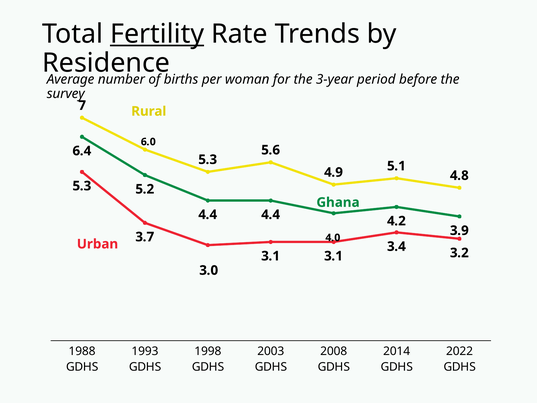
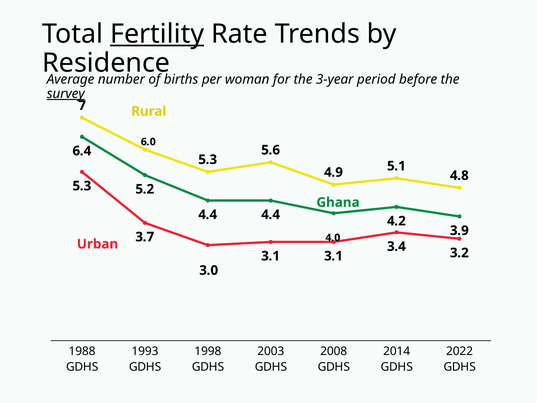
survey underline: none -> present
